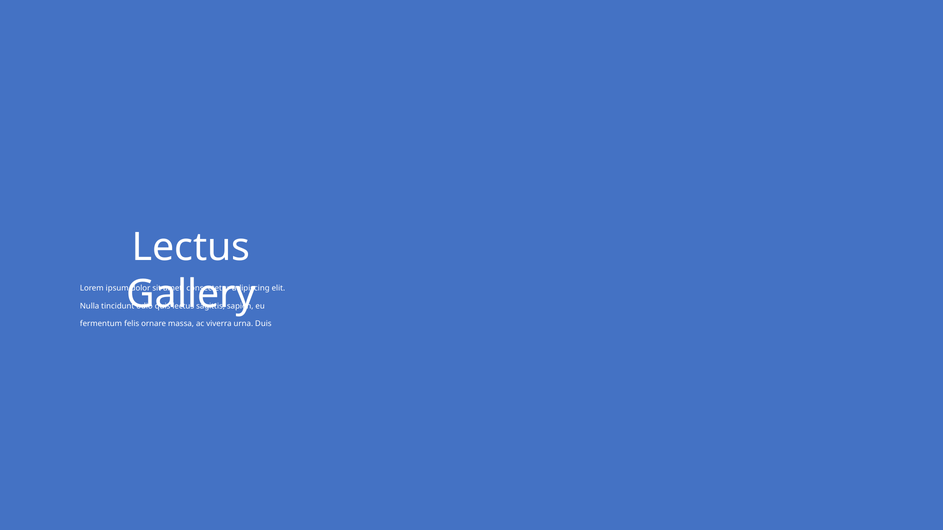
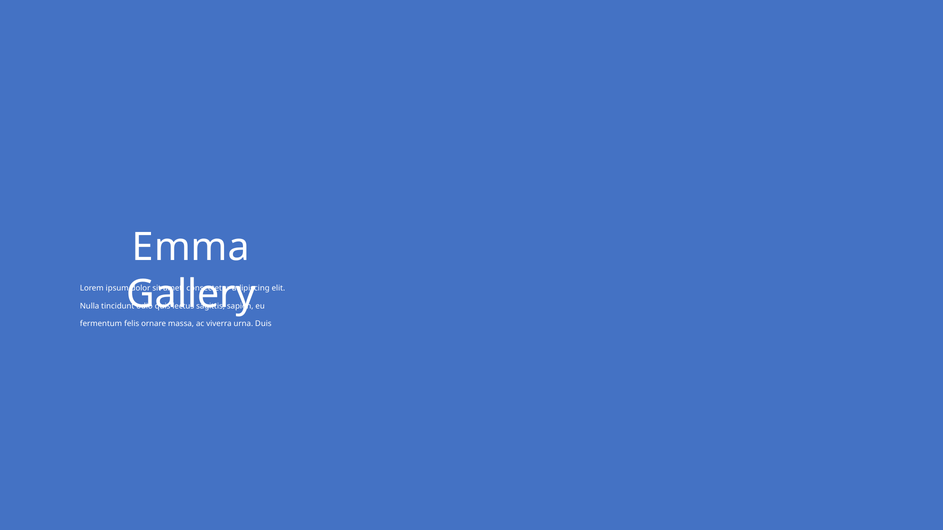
Lectus at (191, 248): Lectus -> Emma
